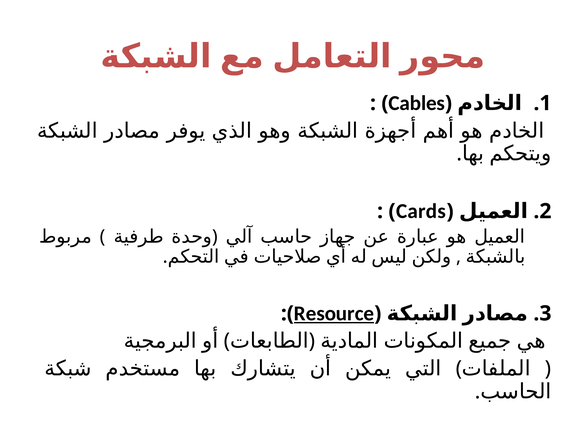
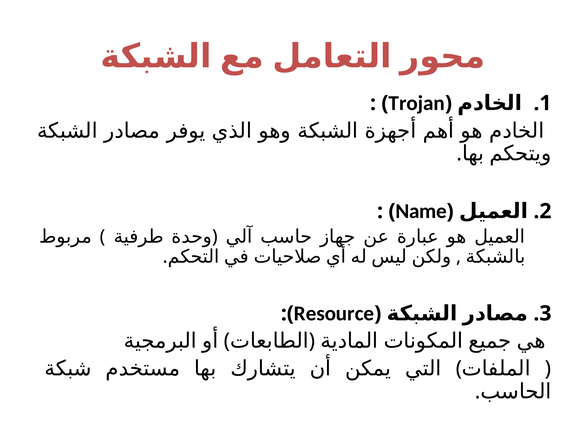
Cables: Cables -> Trojan
Cards: Cards -> Name
Resource underline: present -> none
